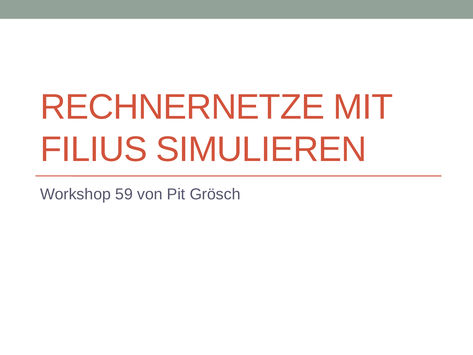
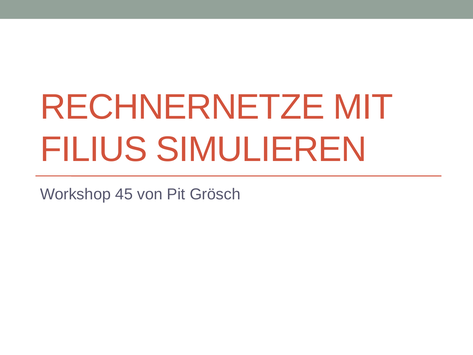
59: 59 -> 45
